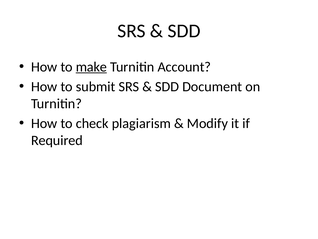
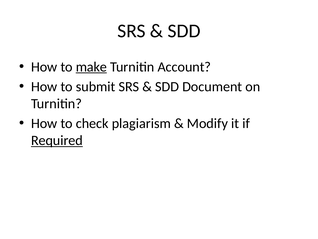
Required underline: none -> present
